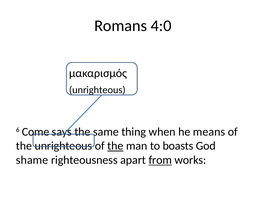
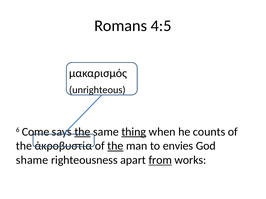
4:0: 4:0 -> 4:5
the at (82, 132) underline: none -> present
thing underline: none -> present
means: means -> counts
the unrighteous: unrighteous -> ἀκροβυστία
boasts: boasts -> envies
